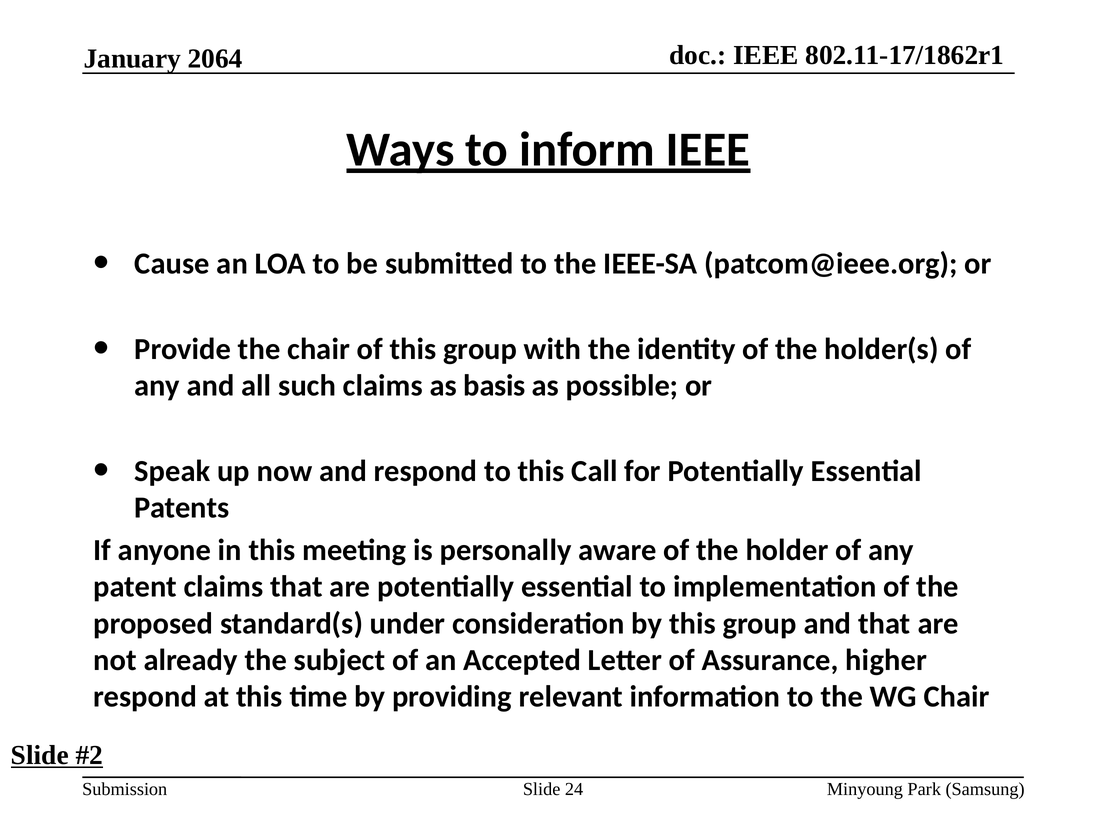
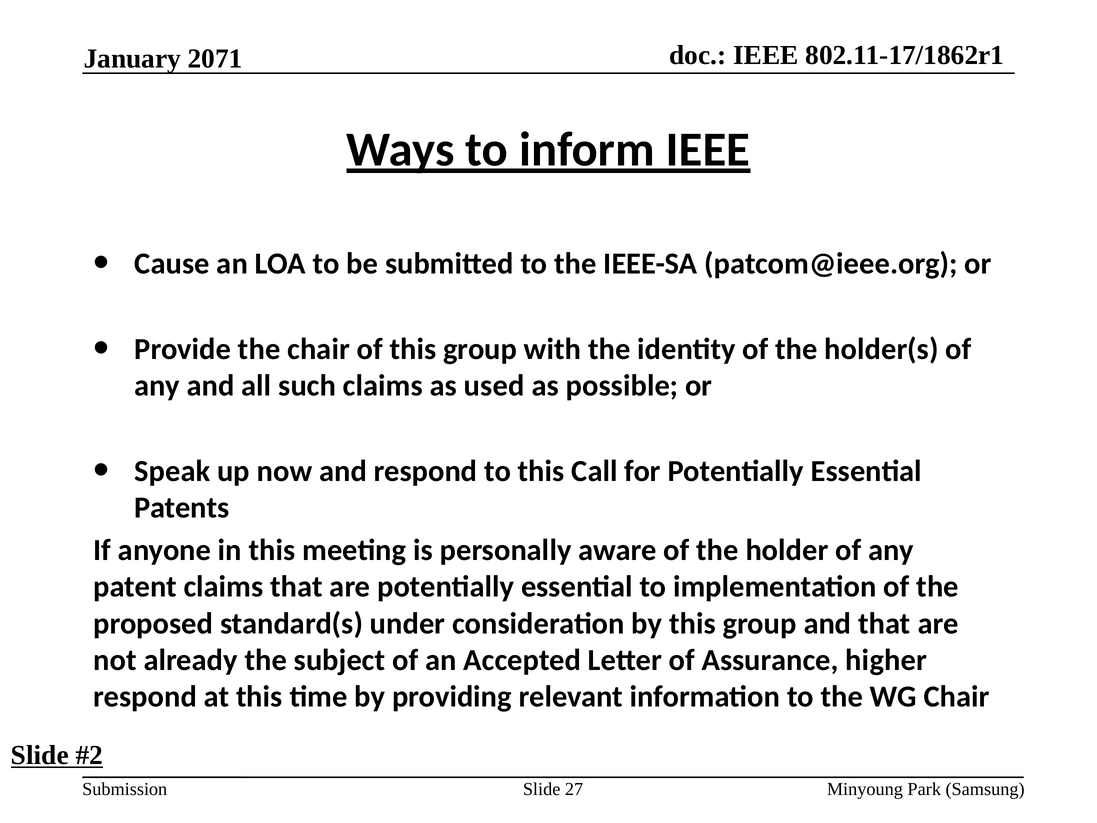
2064: 2064 -> 2071
basis: basis -> used
24: 24 -> 27
